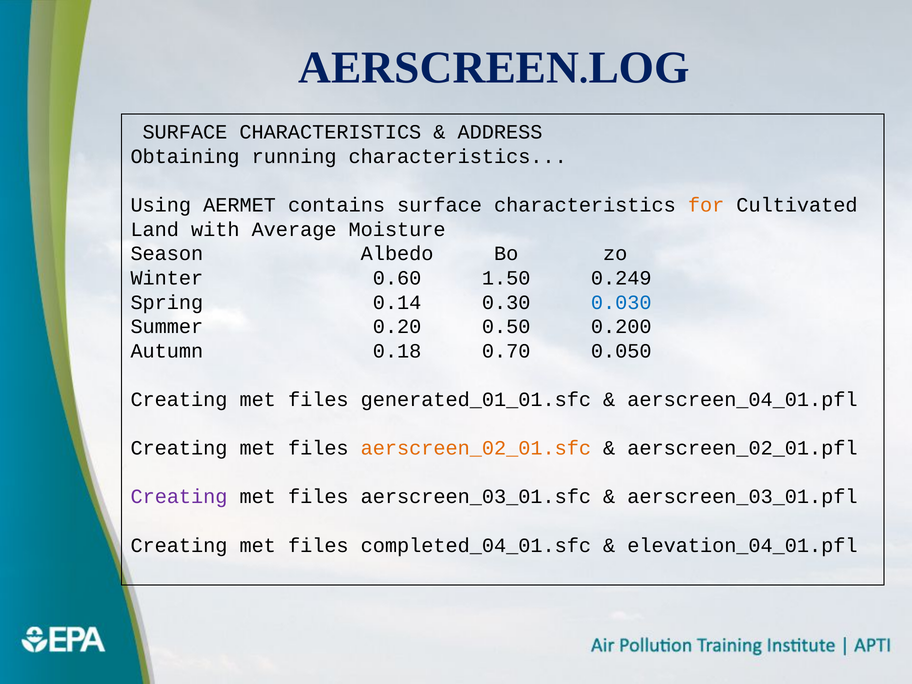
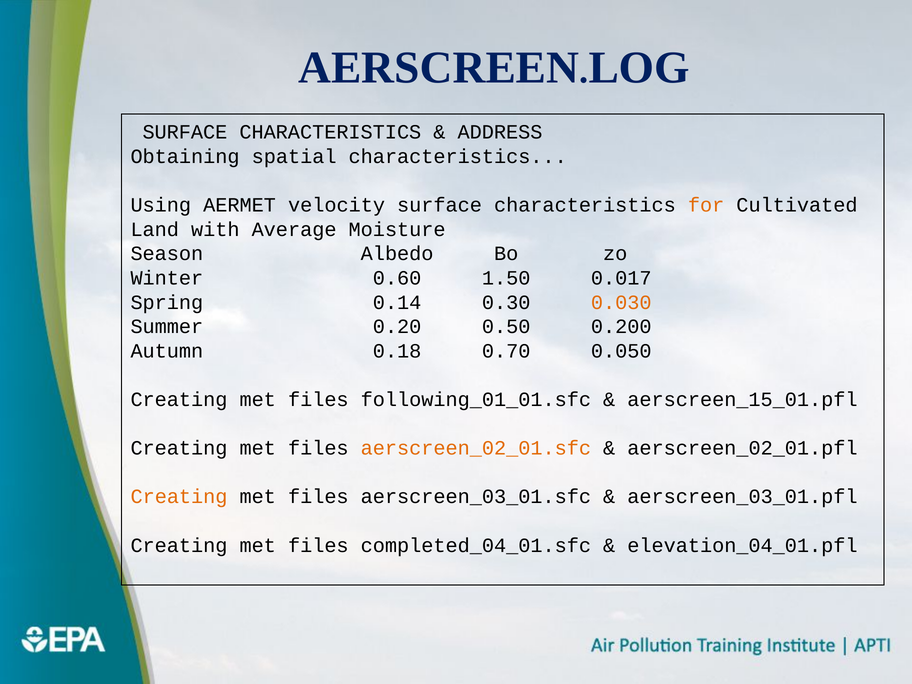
running: running -> spatial
contains: contains -> velocity
0.249: 0.249 -> 0.017
0.030 colour: blue -> orange
generated_01_01.sfc: generated_01_01.sfc -> following_01_01.sfc
aerscreen_04_01.pfl: aerscreen_04_01.pfl -> aerscreen_15_01.pfl
Creating at (179, 497) colour: purple -> orange
